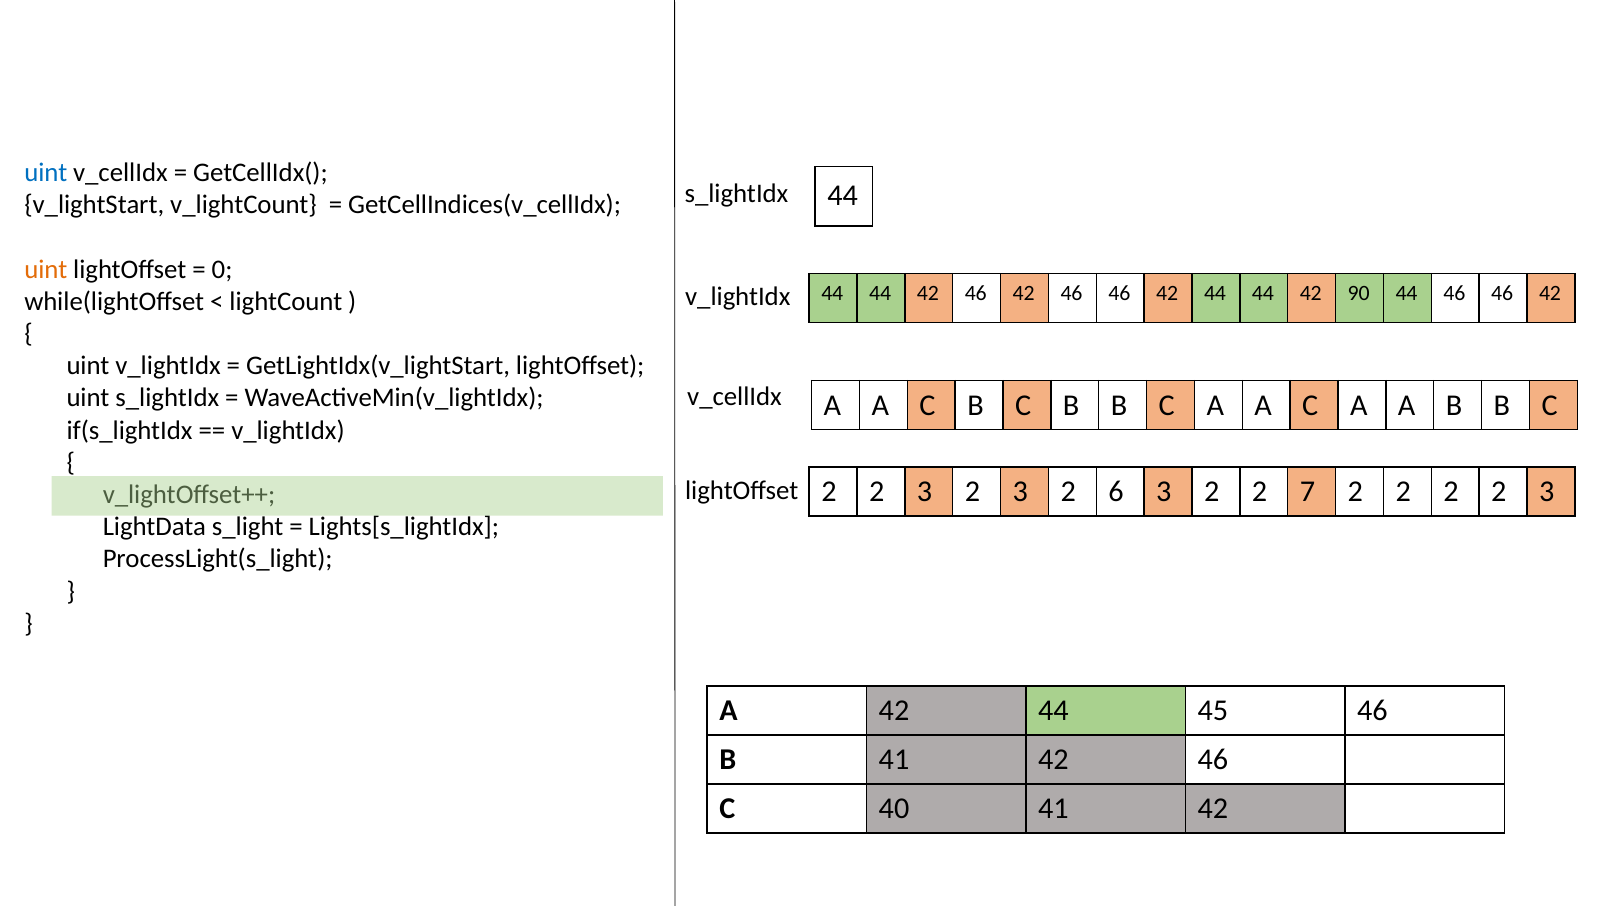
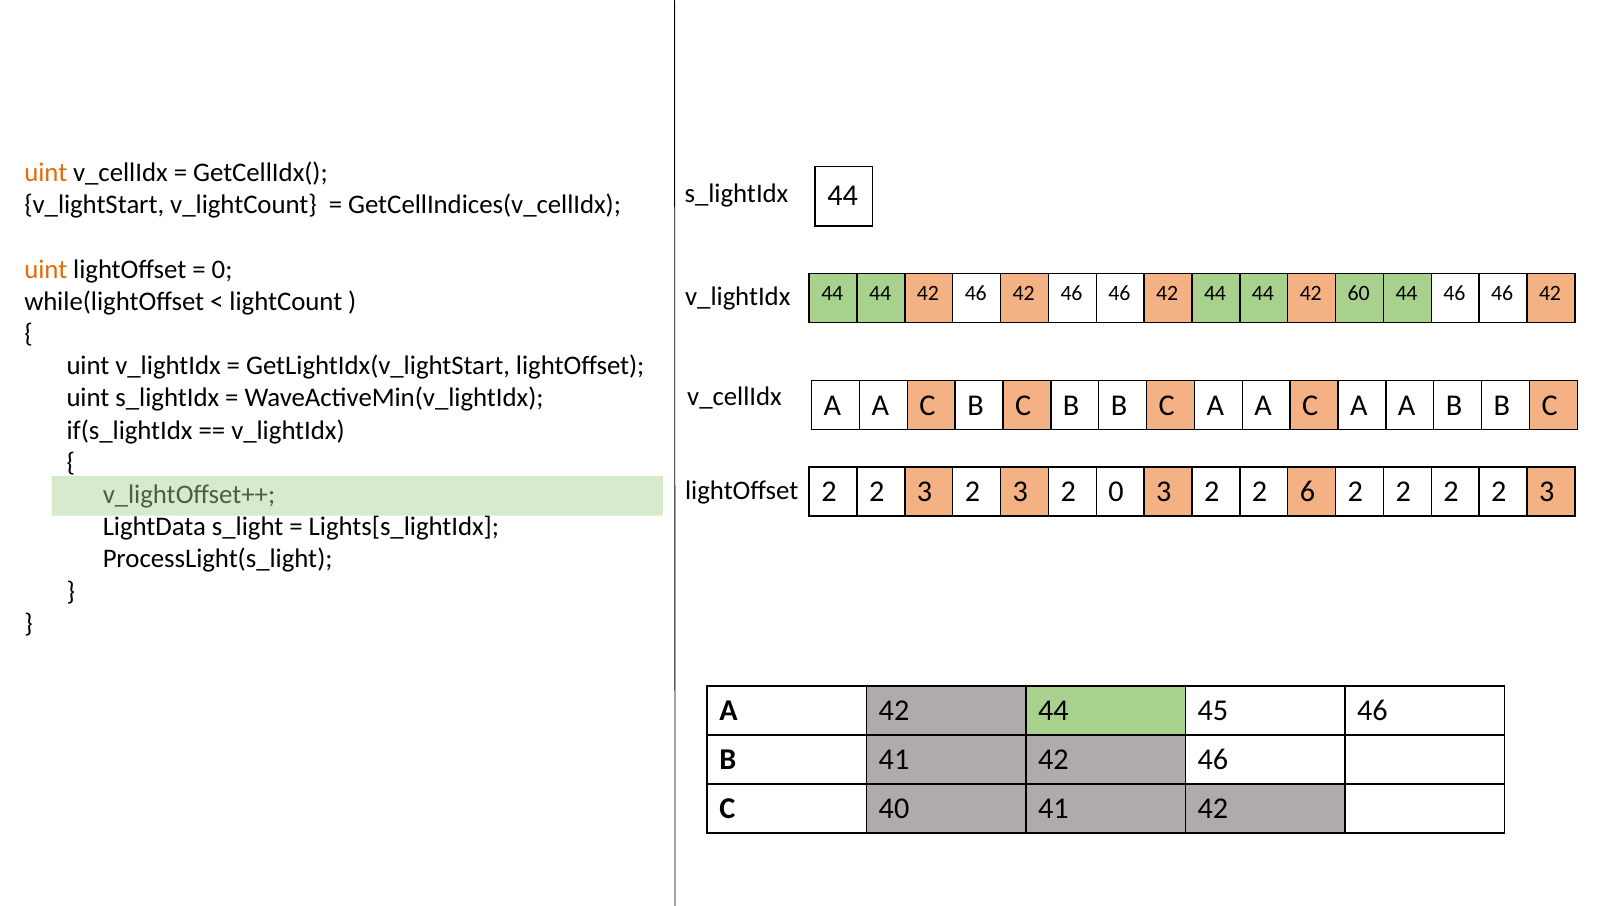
uint at (46, 173) colour: blue -> orange
90: 90 -> 60
2 6: 6 -> 0
7: 7 -> 6
